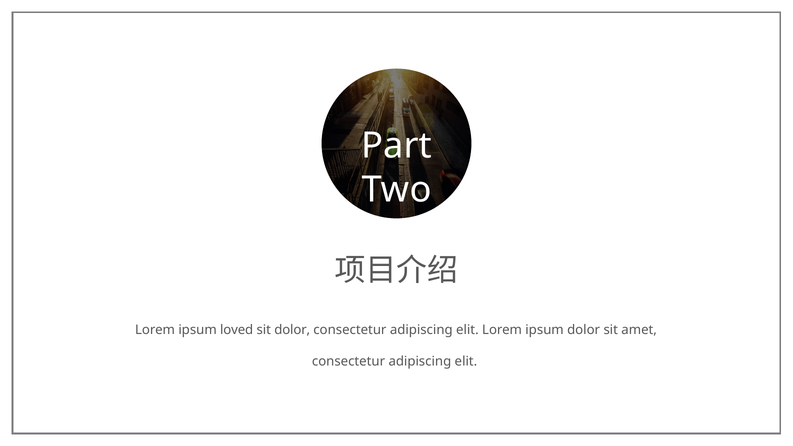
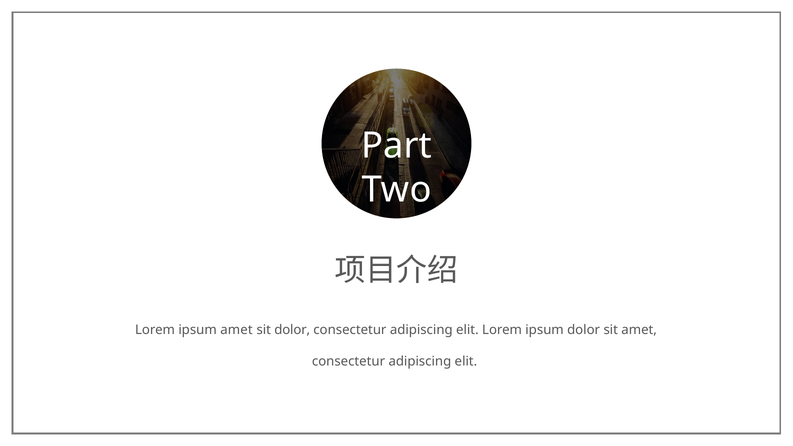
ipsum loved: loved -> amet
